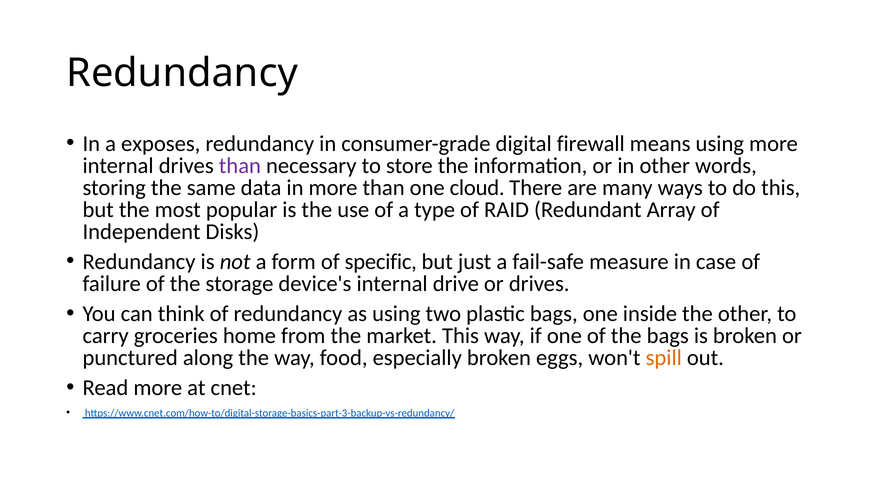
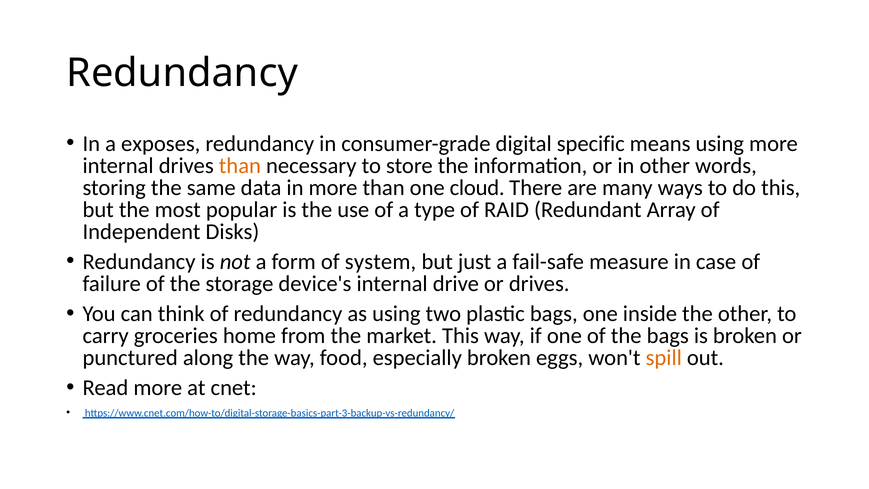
firewall: firewall -> specific
than at (240, 165) colour: purple -> orange
specific: specific -> system
